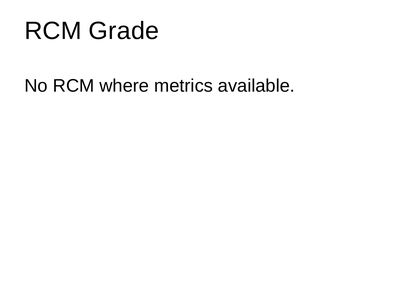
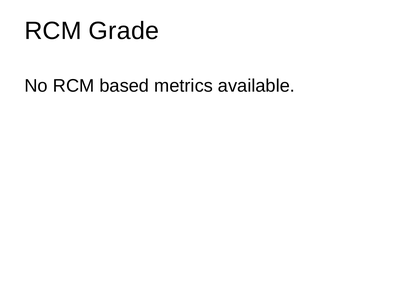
where: where -> based
